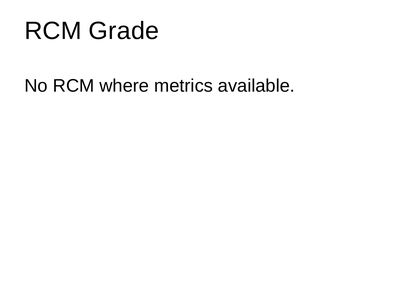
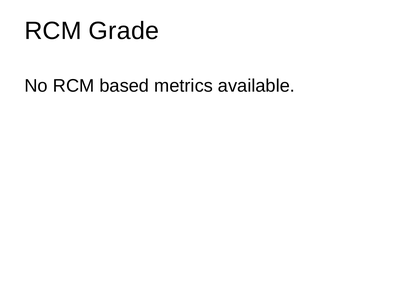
where: where -> based
